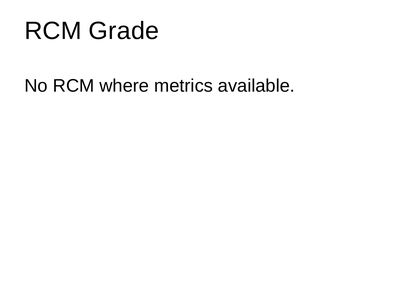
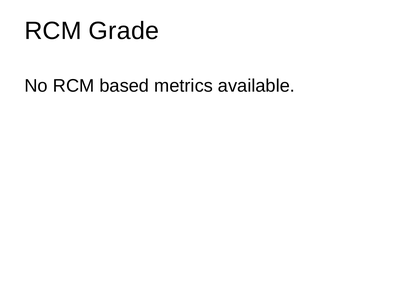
where: where -> based
